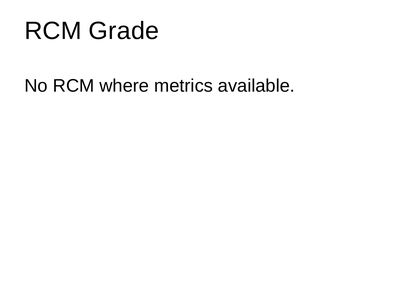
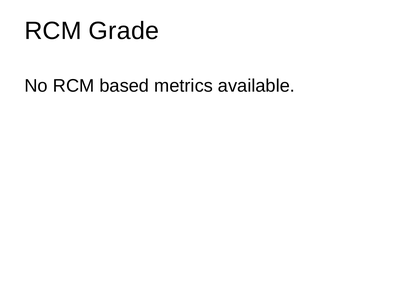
where: where -> based
